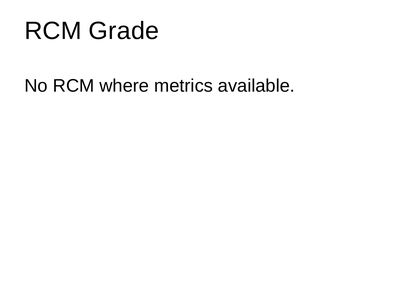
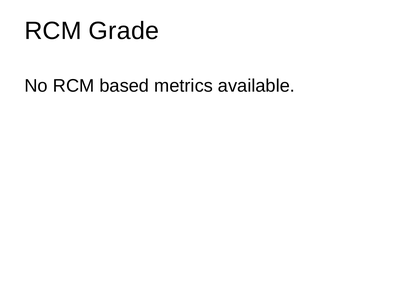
where: where -> based
